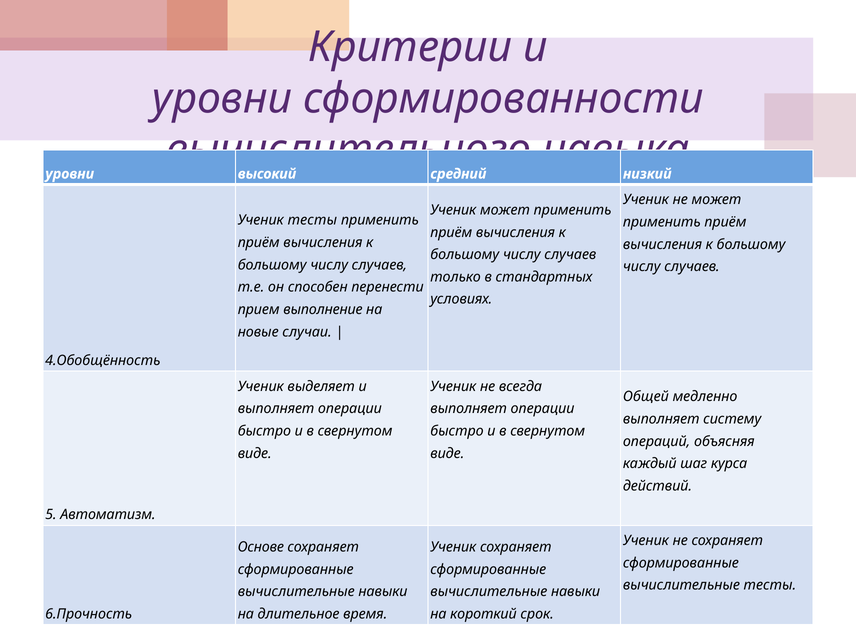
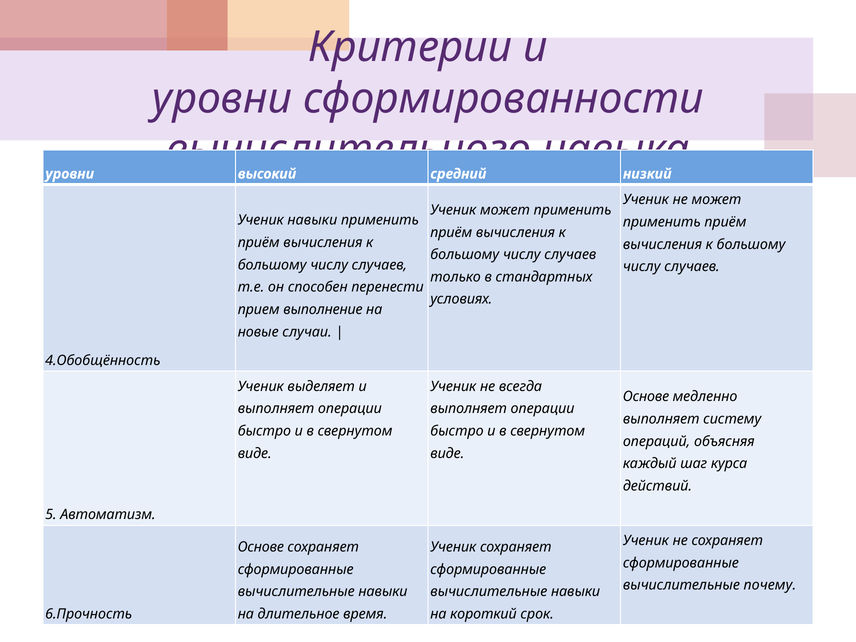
Ученик тесты: тесты -> навыки
Общей at (646, 397): Общей -> Основе
вычислительные тесты: тесты -> почему
